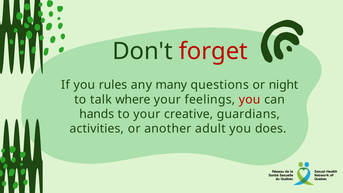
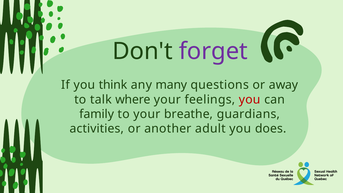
forget colour: red -> purple
rules: rules -> think
night: night -> away
hands: hands -> family
creative: creative -> breathe
